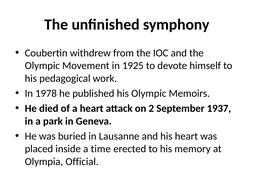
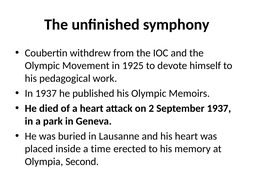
In 1978: 1978 -> 1937
Official: Official -> Second
